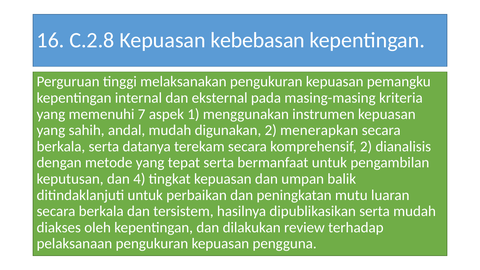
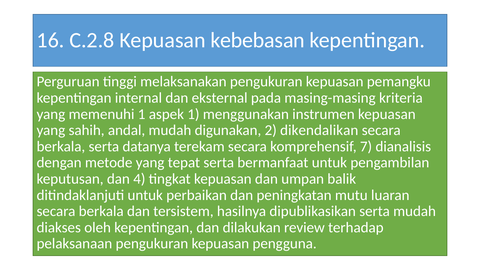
memenuhi 7: 7 -> 1
menerapkan: menerapkan -> dikendalikan
komprehensif 2: 2 -> 7
